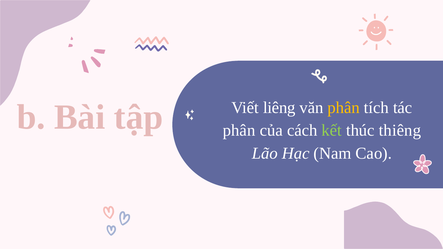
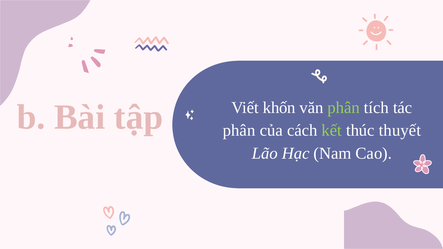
liêng: liêng -> khốn
phân at (344, 108) colour: yellow -> light green
thiêng: thiêng -> thuyết
